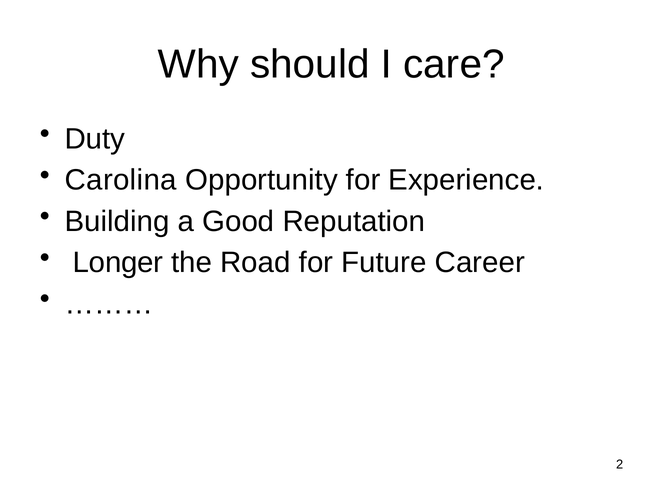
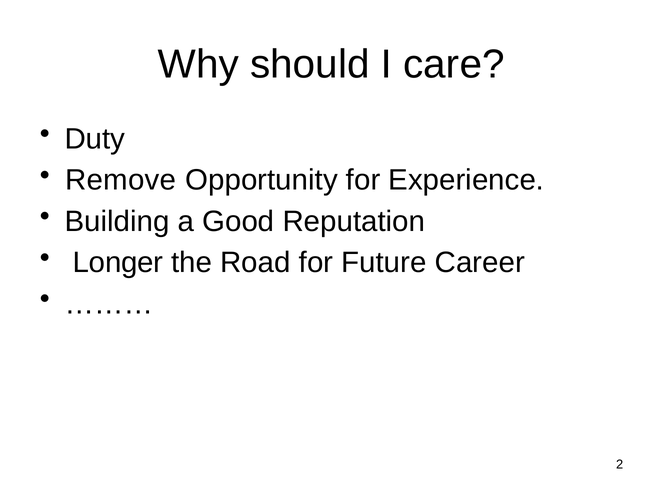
Carolina: Carolina -> Remove
